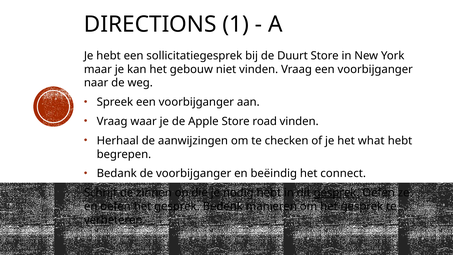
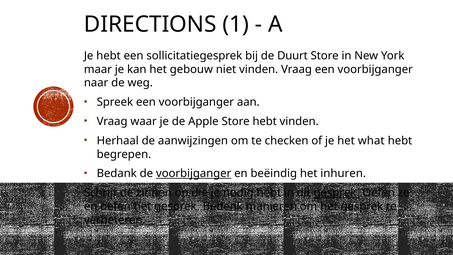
Store road: road -> hebt
voorbijganger at (194, 173) underline: none -> present
connect: connect -> inhuren
